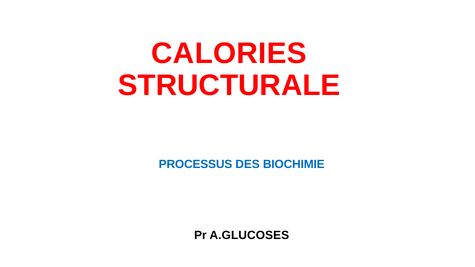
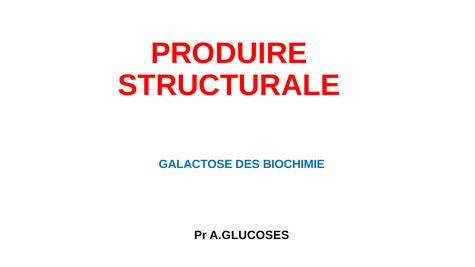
CALORIES: CALORIES -> PRODUIRE
PROCESSUS: PROCESSUS -> GALACTOSE
